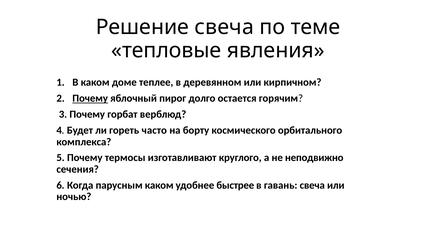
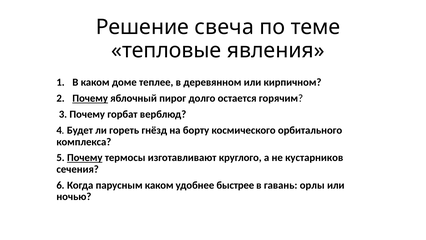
часто: часто -> гнёзд
Почему at (85, 158) underline: none -> present
неподвижно: неподвижно -> кустарников
гавань свеча: свеча -> орлы
